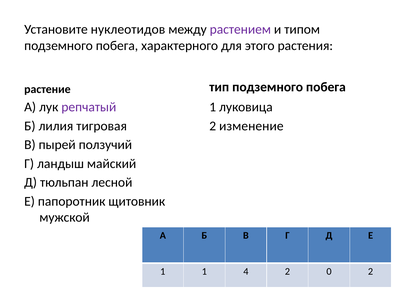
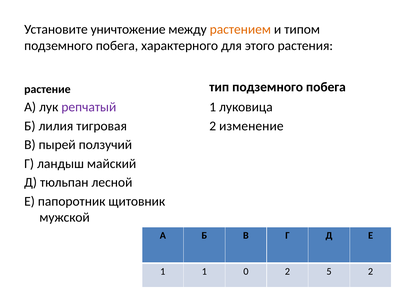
нуклеотидов: нуклеотидов -> уничтожение
растением colour: purple -> orange
4: 4 -> 0
0: 0 -> 5
